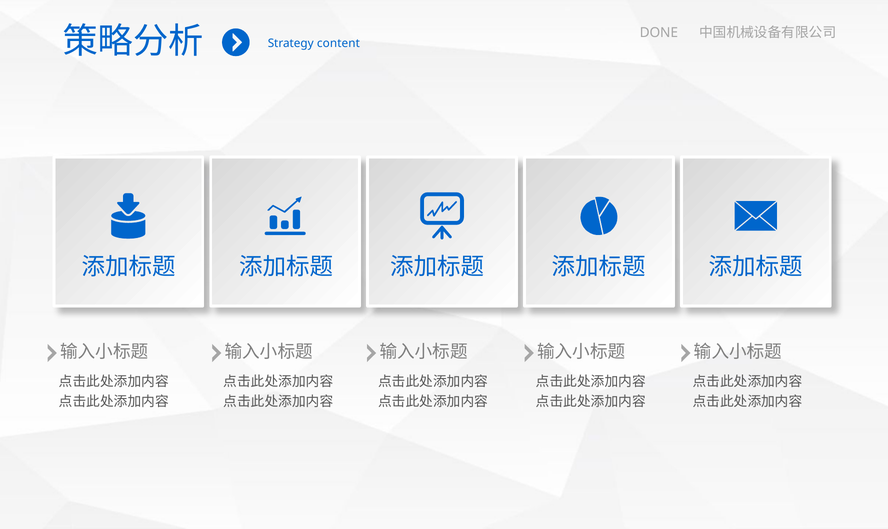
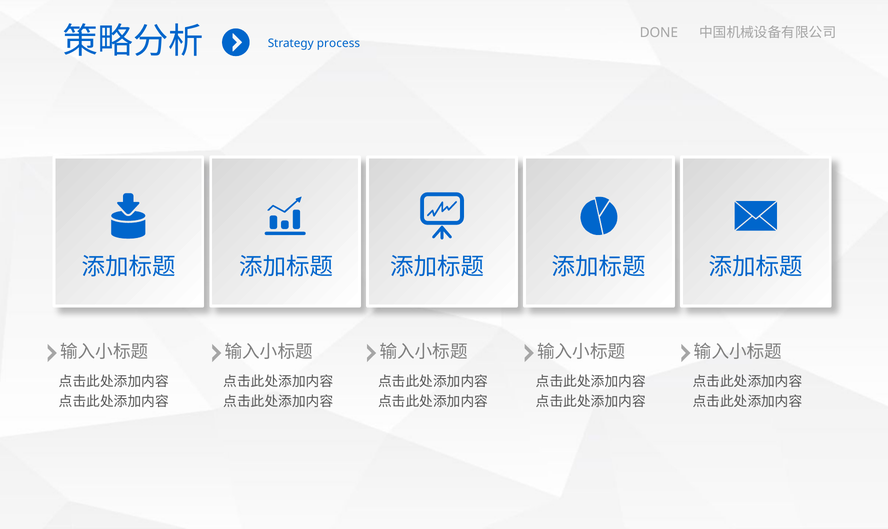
content: content -> process
